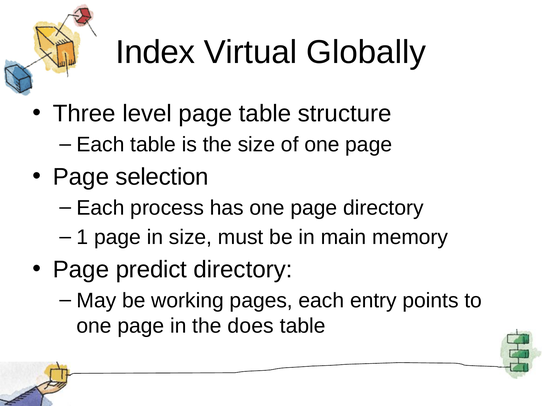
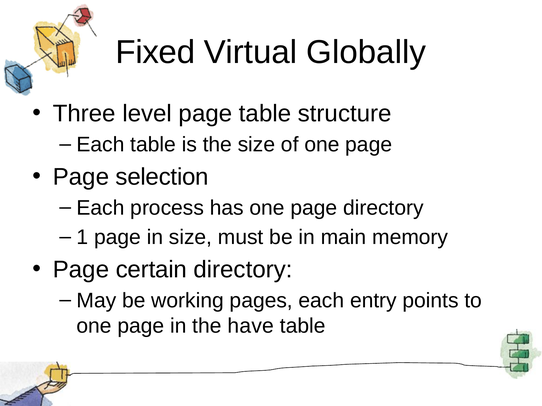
Index: Index -> Fixed
predict: predict -> certain
does: does -> have
